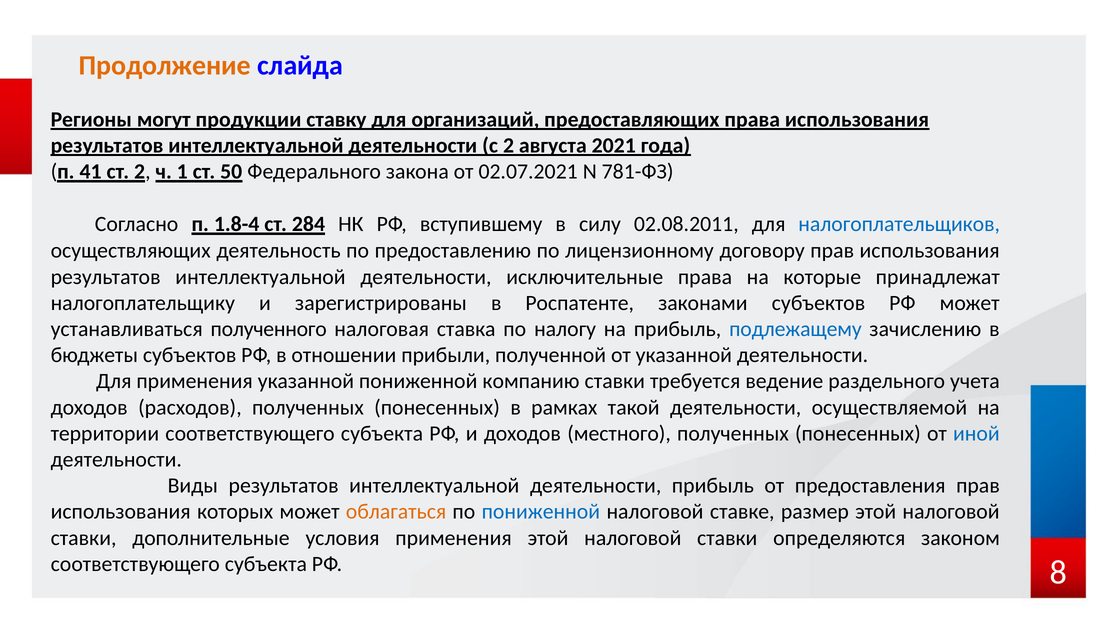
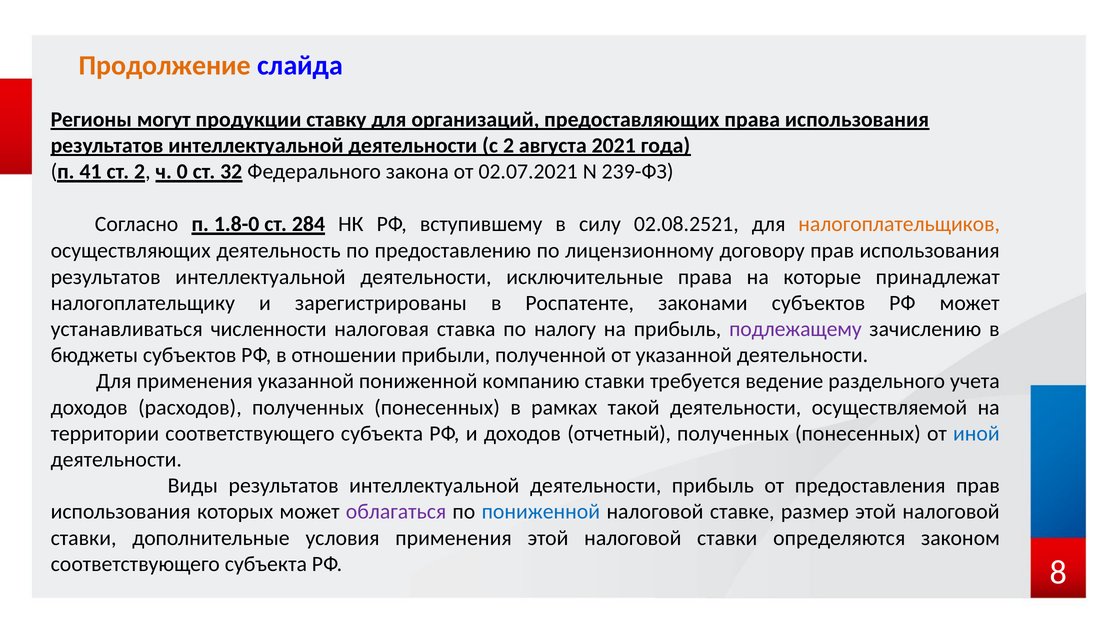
1: 1 -> 0
50: 50 -> 32
781-ФЗ: 781-ФЗ -> 239-ФЗ
1.8-4: 1.8-4 -> 1.8-0
02.08.2011: 02.08.2011 -> 02.08.2521
налогоплательщиков colour: blue -> orange
полученного: полученного -> численности
подлежащему colour: blue -> purple
местного: местного -> отчетный
облагаться colour: orange -> purple
